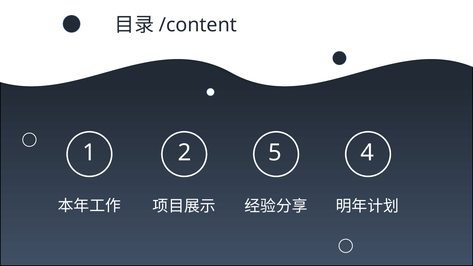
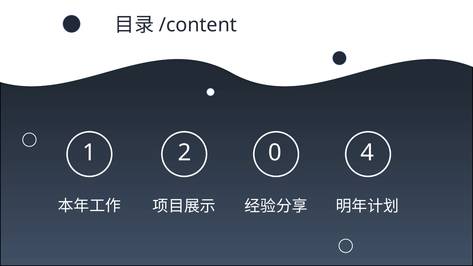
5: 5 -> 0
